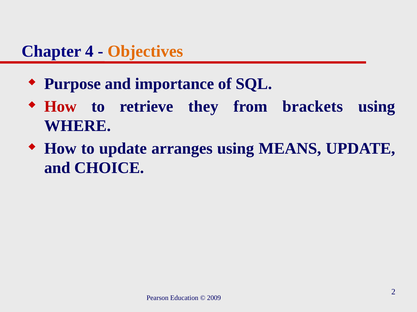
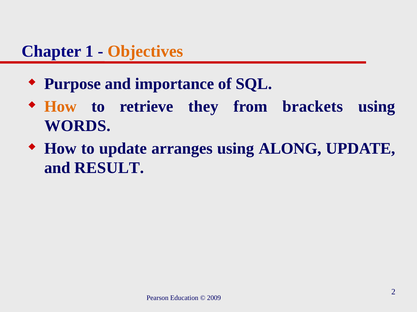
4: 4 -> 1
How at (60, 107) colour: red -> orange
WHERE: WHERE -> WORDS
MEANS: MEANS -> ALONG
CHOICE: CHOICE -> RESULT
